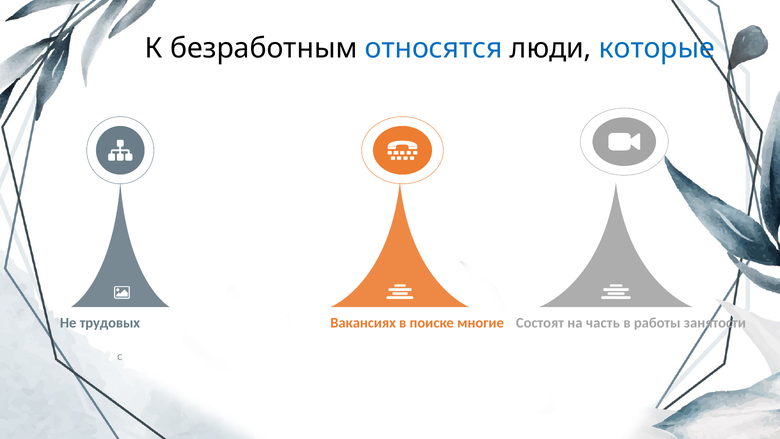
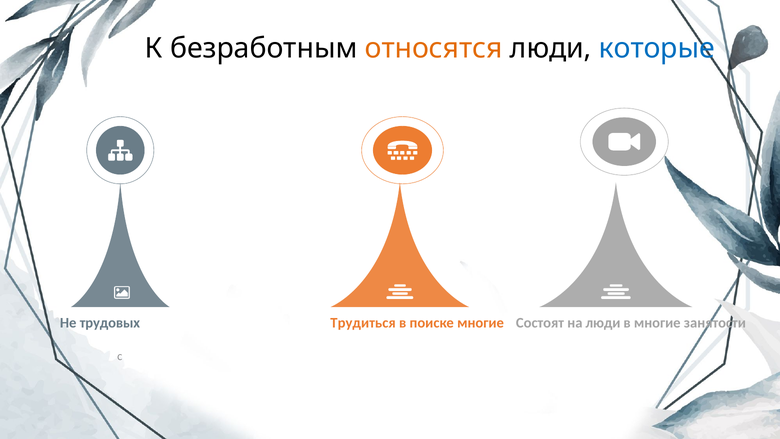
относятся colour: blue -> orange
Вакансиях: Вакансиях -> Трудиться
на часть: часть -> люди
в работы: работы -> многие
